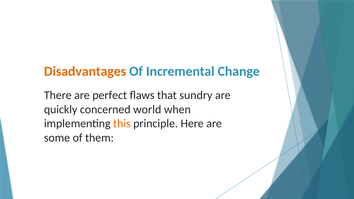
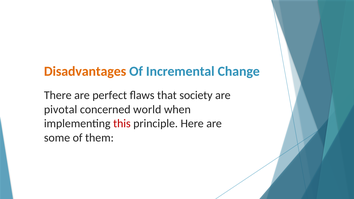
sundry: sundry -> society
quickly: quickly -> pivotal
this colour: orange -> red
